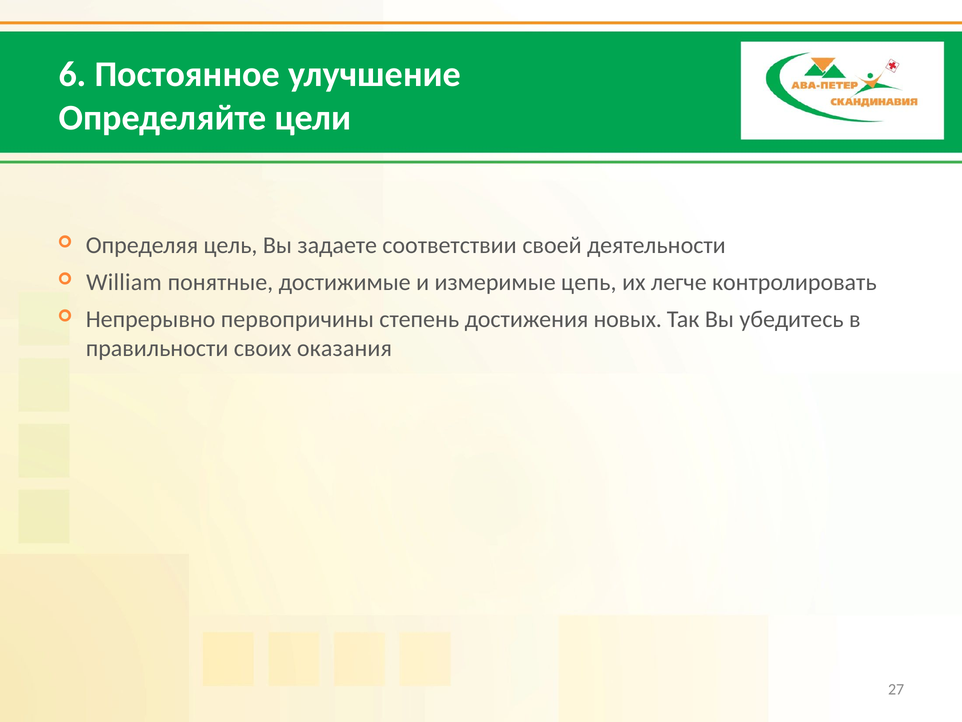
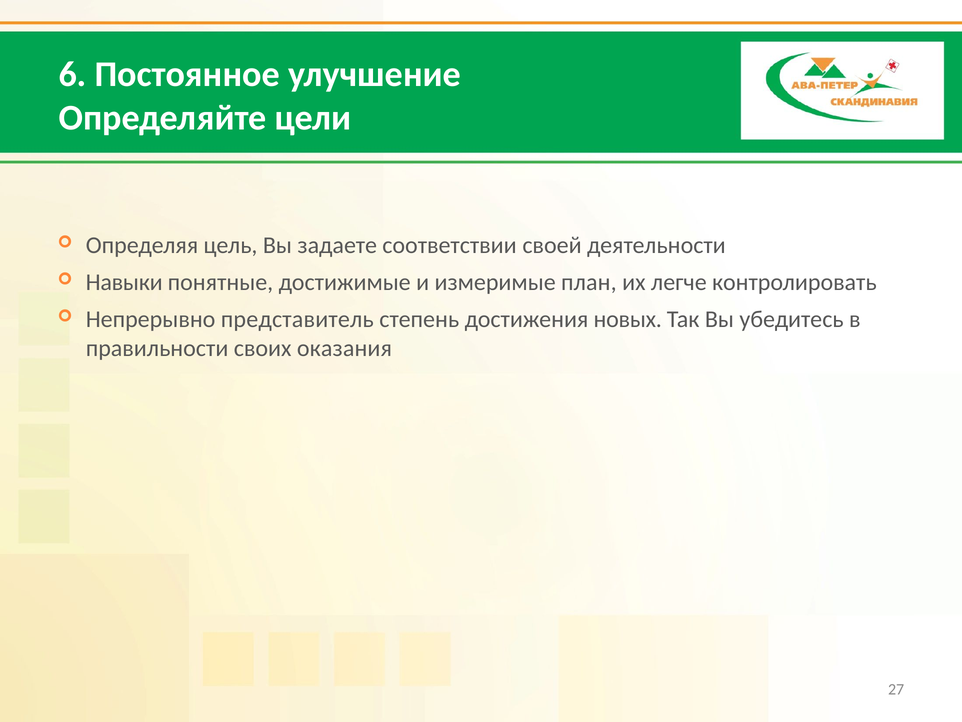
William: William -> Навыки
цепь: цепь -> план
первопричины: первопричины -> представитель
